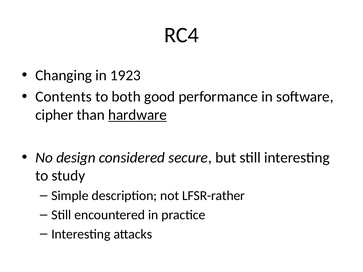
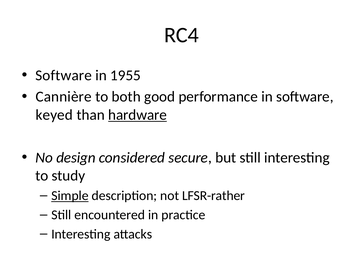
Changing at (64, 75): Changing -> Software
1923: 1923 -> 1955
Contents: Contents -> Cannière
cipher: cipher -> keyed
Simple underline: none -> present
